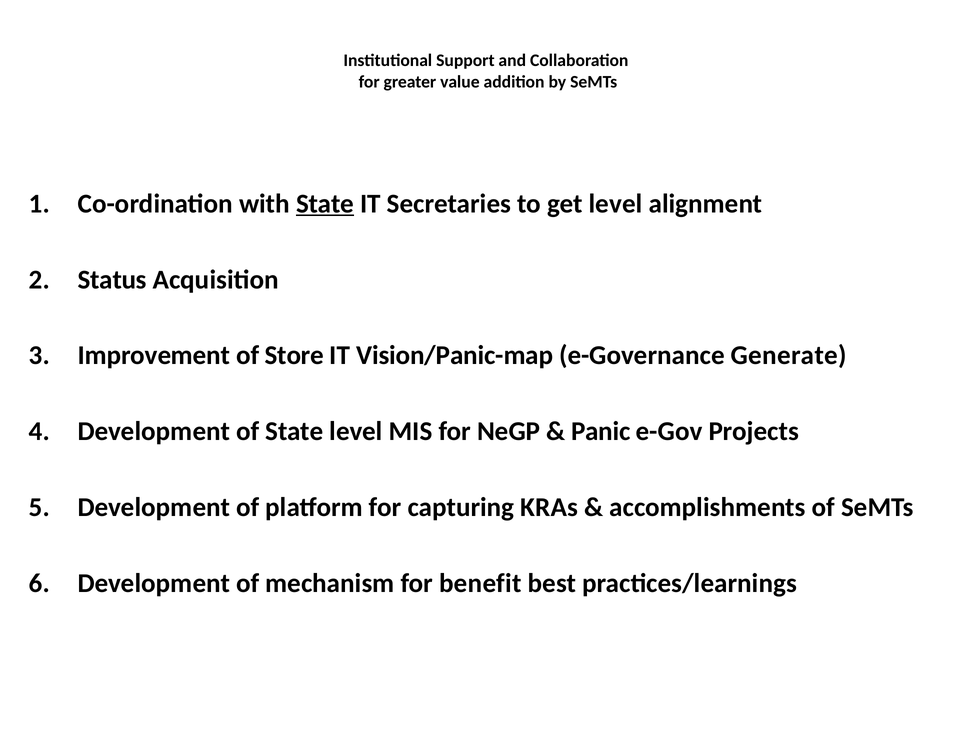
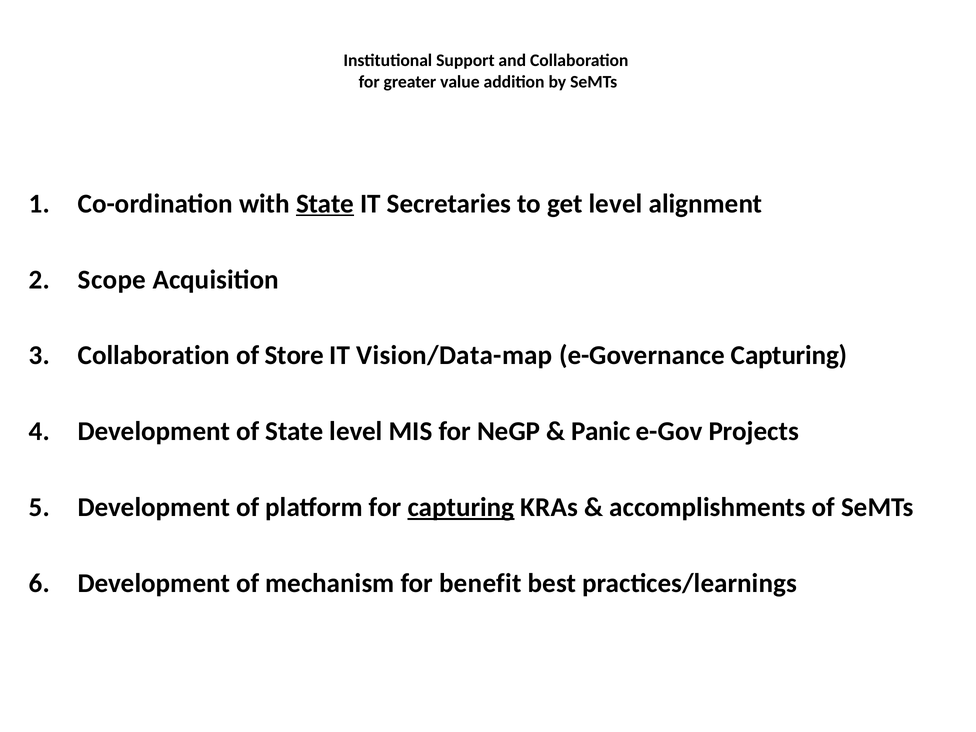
Status: Status -> Scope
Improvement at (154, 356): Improvement -> Collaboration
Vision/Panic-map: Vision/Panic-map -> Vision/Data-map
e-Governance Generate: Generate -> Capturing
capturing at (461, 507) underline: none -> present
